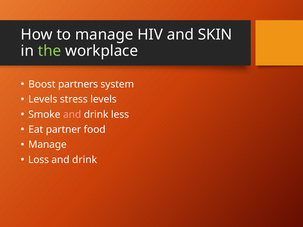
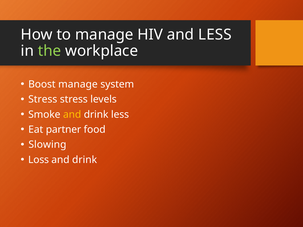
and SKIN: SKIN -> LESS
Boost partners: partners -> manage
Levels at (43, 99): Levels -> Stress
and at (72, 115) colour: pink -> yellow
Manage at (47, 145): Manage -> Slowing
